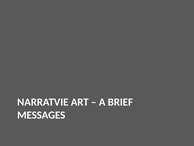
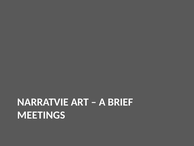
MESSAGES: MESSAGES -> MEETINGS
